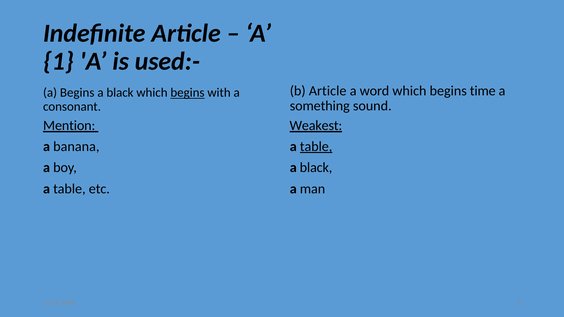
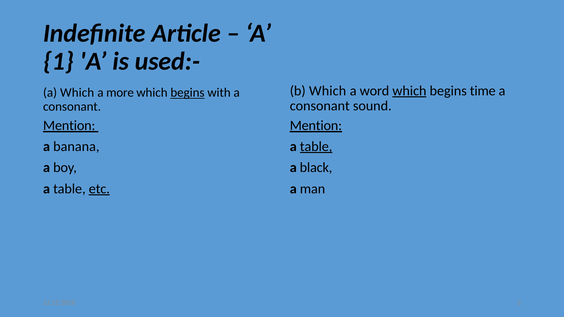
b Article: Article -> Which
which at (409, 91) underline: none -> present
a Begins: Begins -> Which
black at (120, 93): black -> more
something at (320, 106): something -> consonant
Weakest at (316, 126): Weakest -> Mention
etc underline: none -> present
